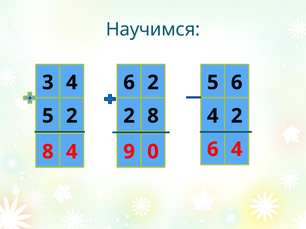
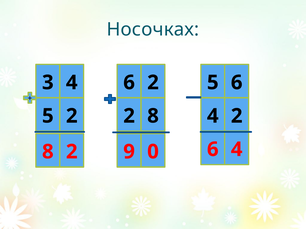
Научимся: Научимся -> Носочках
8 4: 4 -> 2
